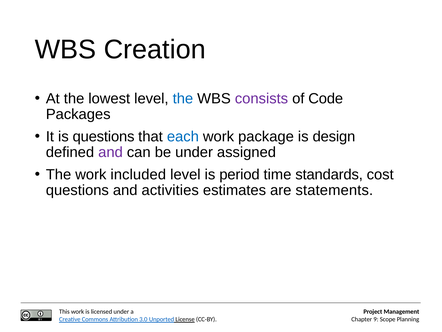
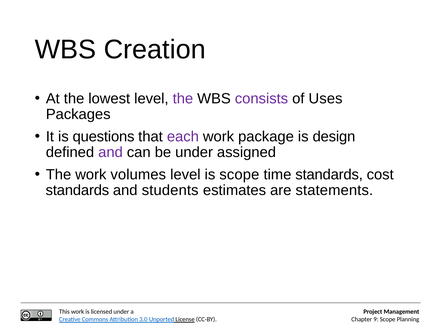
the at (183, 98) colour: blue -> purple
Code: Code -> Uses
each colour: blue -> purple
included: included -> volumes
is period: period -> scope
questions at (77, 190): questions -> standards
activities: activities -> students
